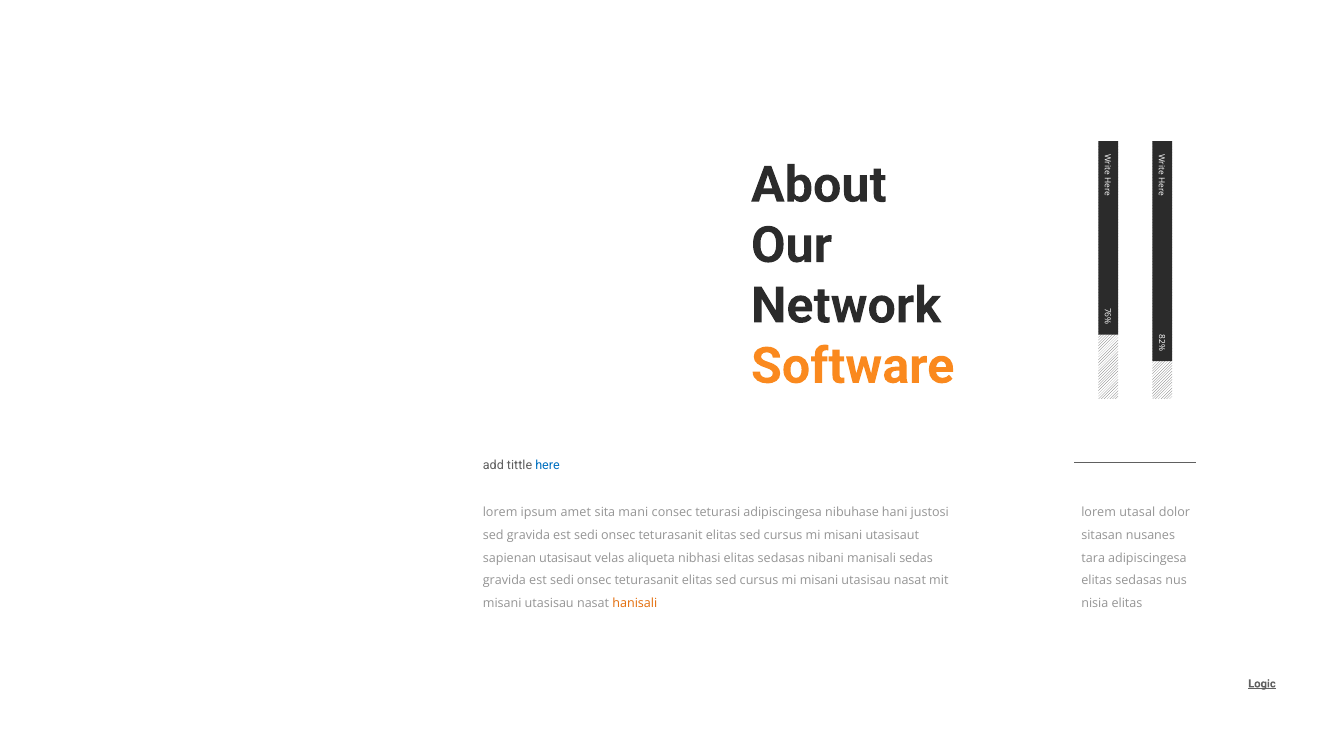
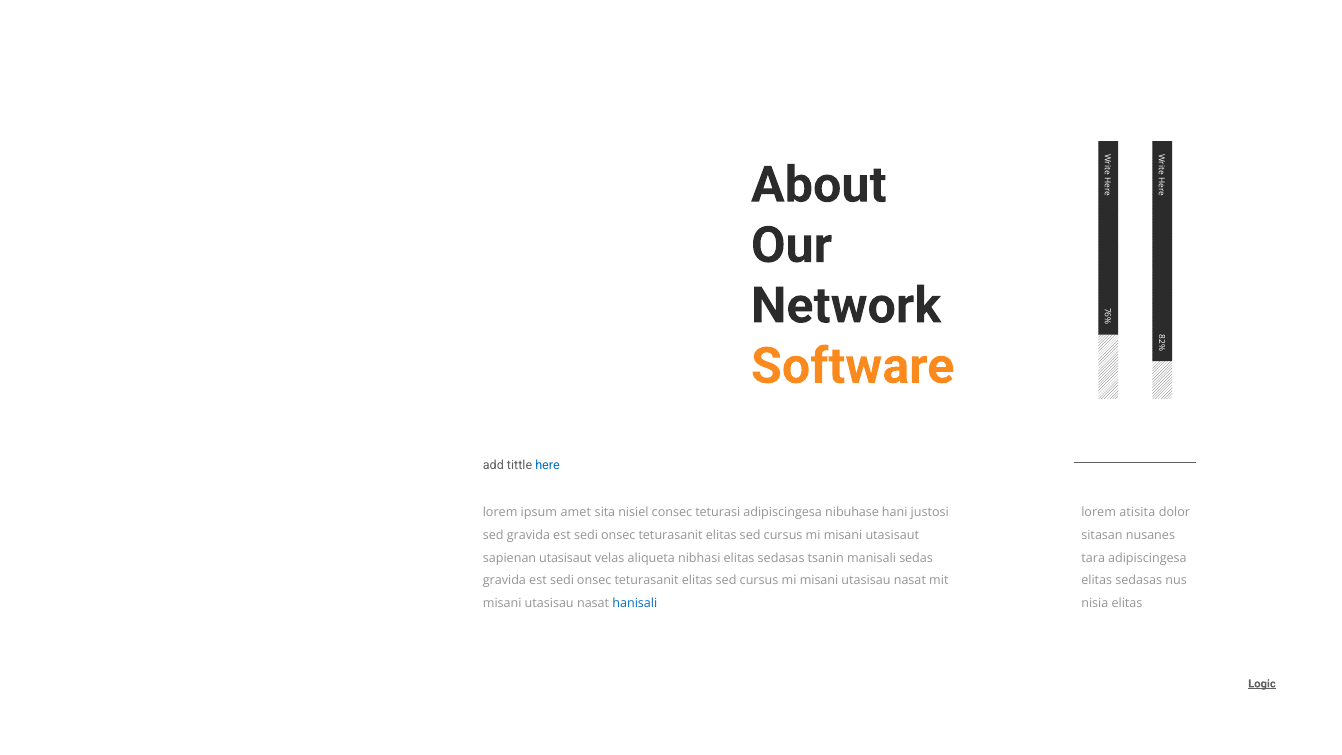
mani: mani -> nisiel
utasal: utasal -> atisita
nibani: nibani -> tsanin
hanisali colour: orange -> blue
